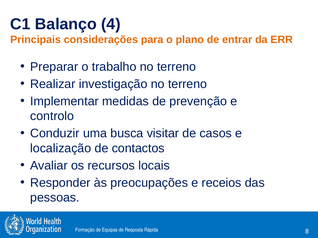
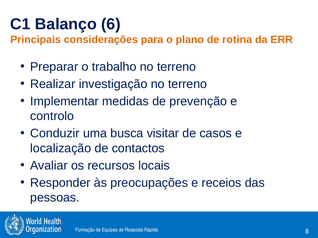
4: 4 -> 6
entrar: entrar -> rotina
